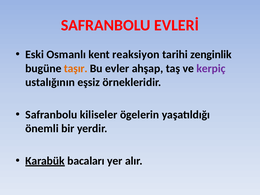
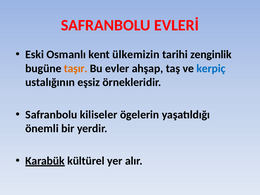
reaksiyon: reaksiyon -> ülkemizin
kerpiç colour: purple -> blue
bacaları: bacaları -> kültürel
